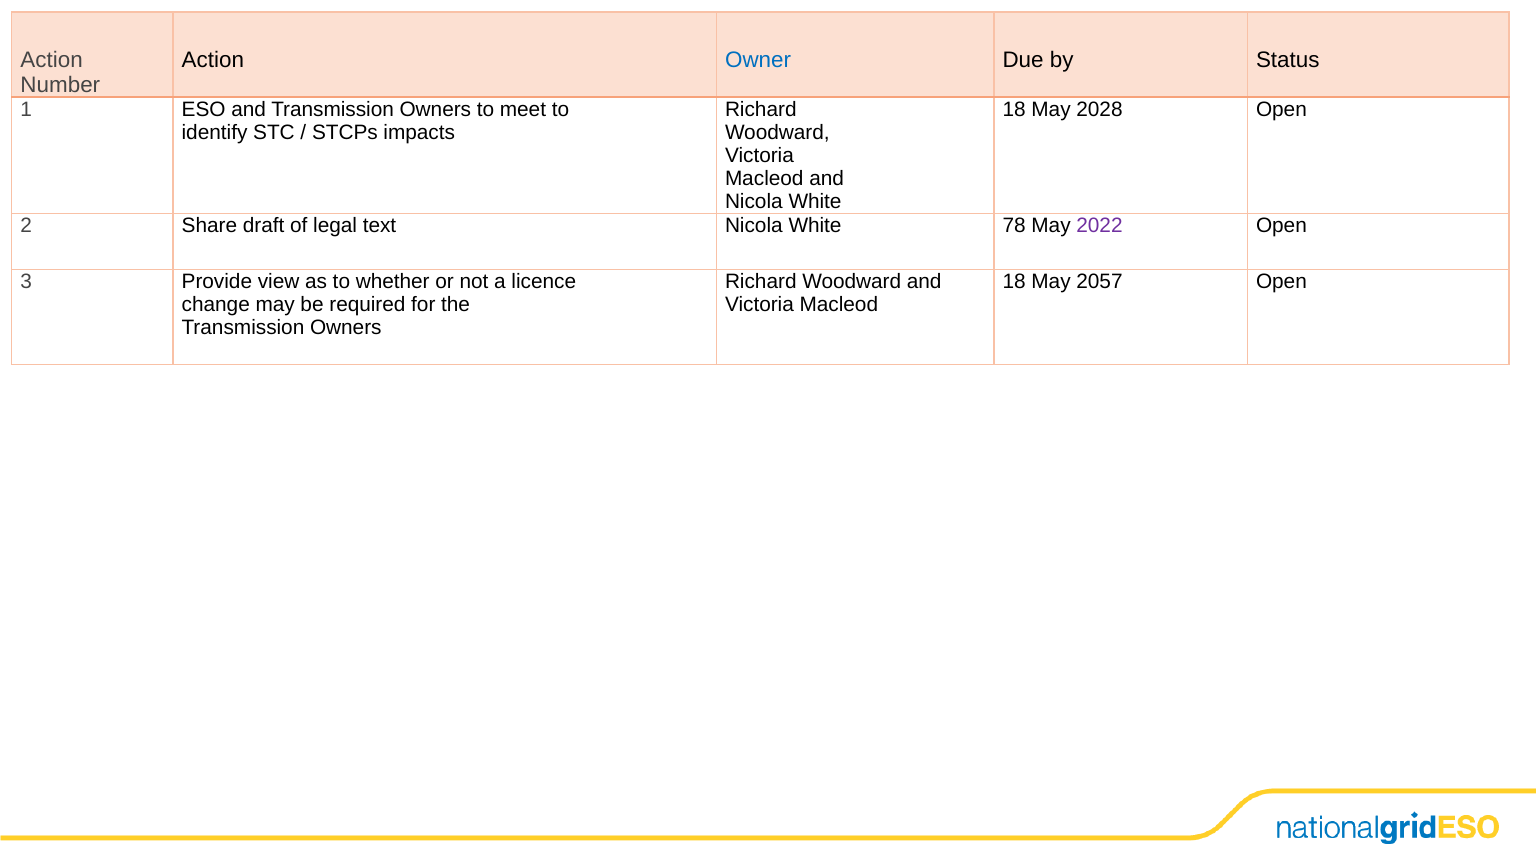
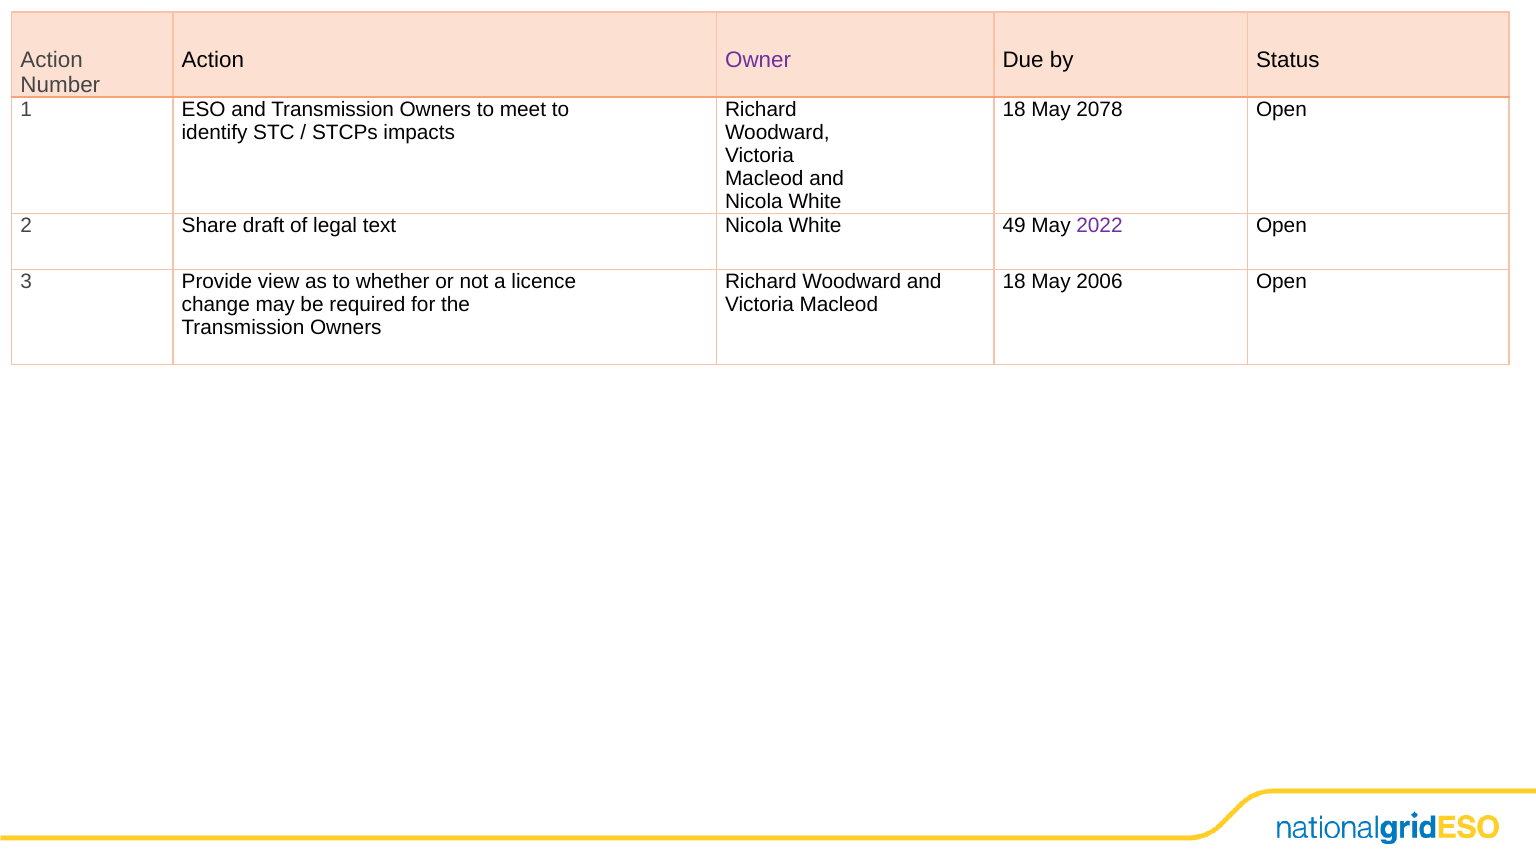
Owner colour: blue -> purple
2028: 2028 -> 2078
78: 78 -> 49
2057: 2057 -> 2006
